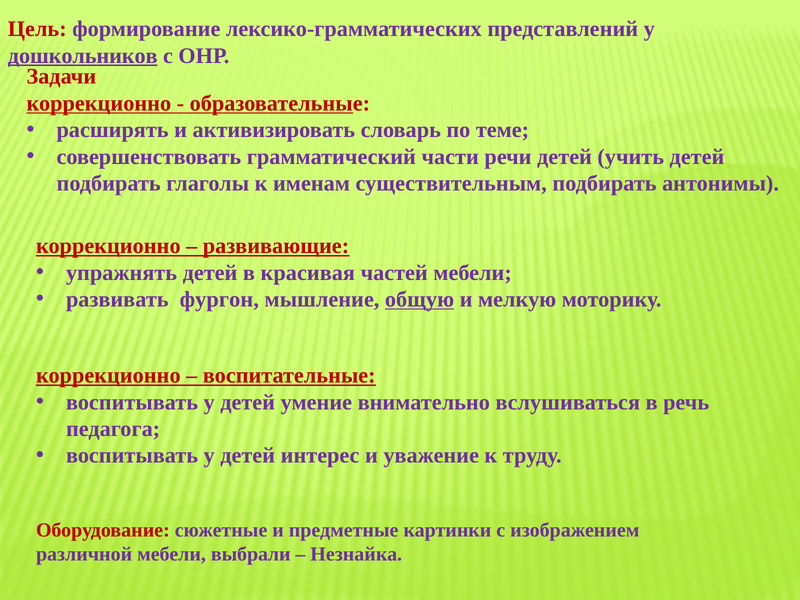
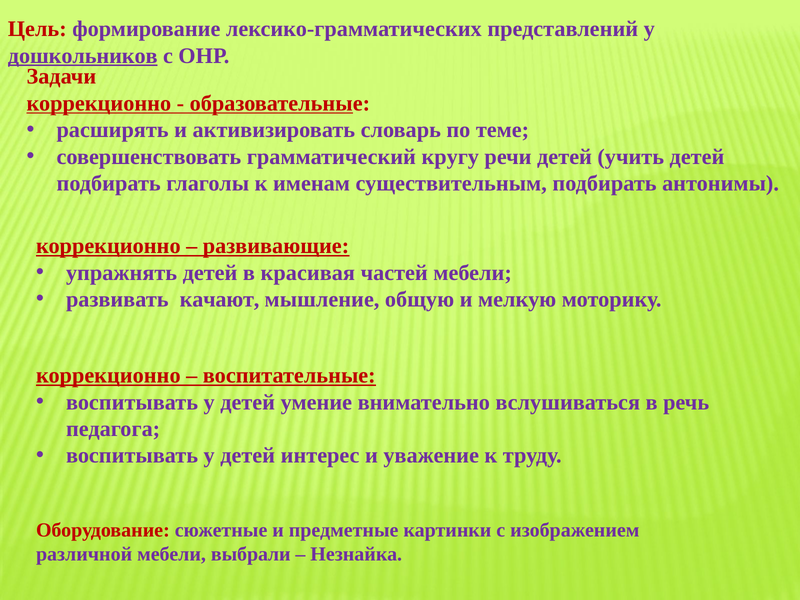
части: части -> кругу
фургон: фургон -> качают
общую underline: present -> none
